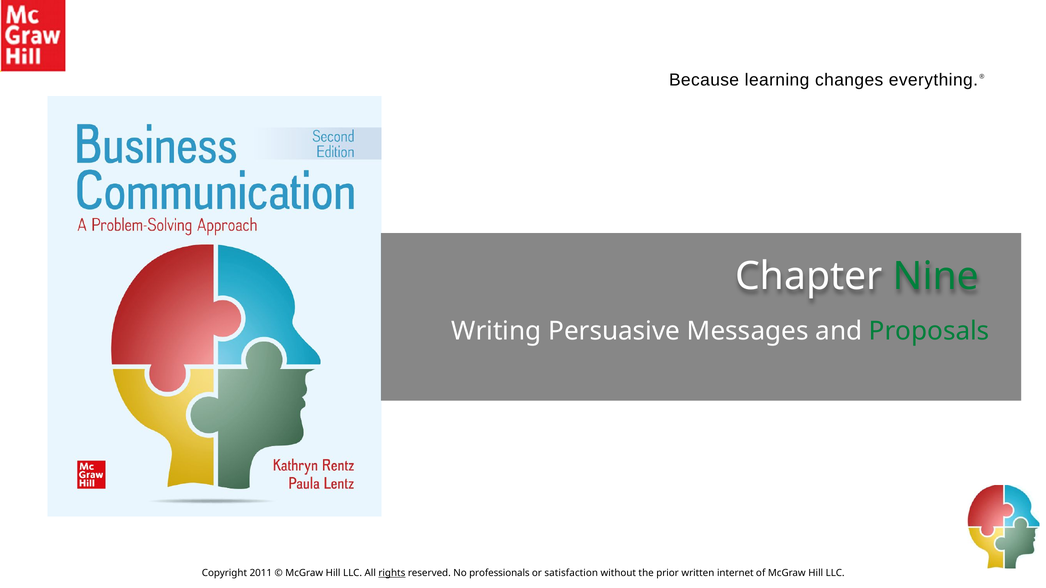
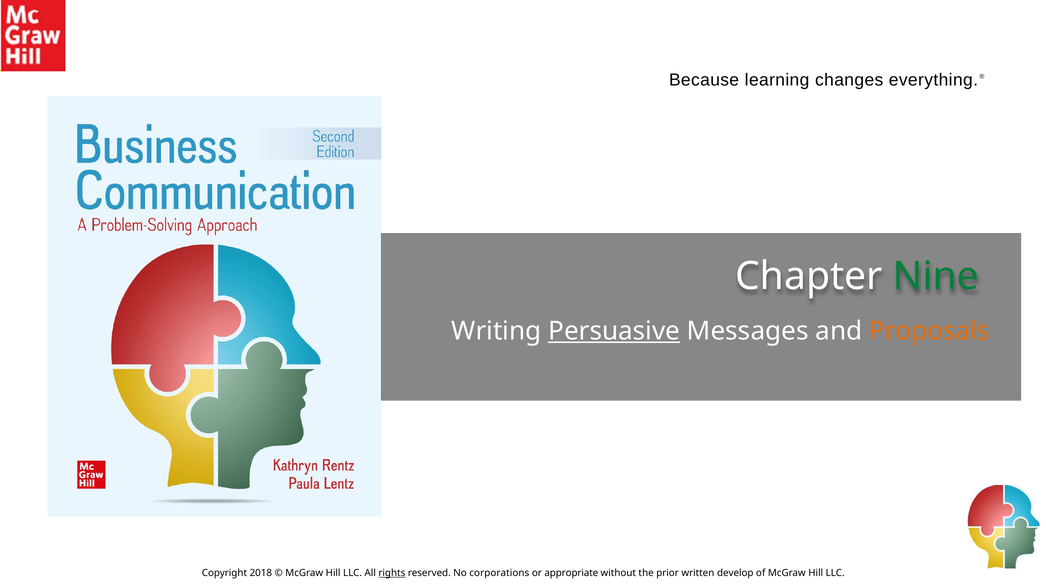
Persuasive underline: none -> present
Proposals colour: green -> orange
2011: 2011 -> 2018
professionals: professionals -> corporations
satisfaction: satisfaction -> appropriate
internet: internet -> develop
